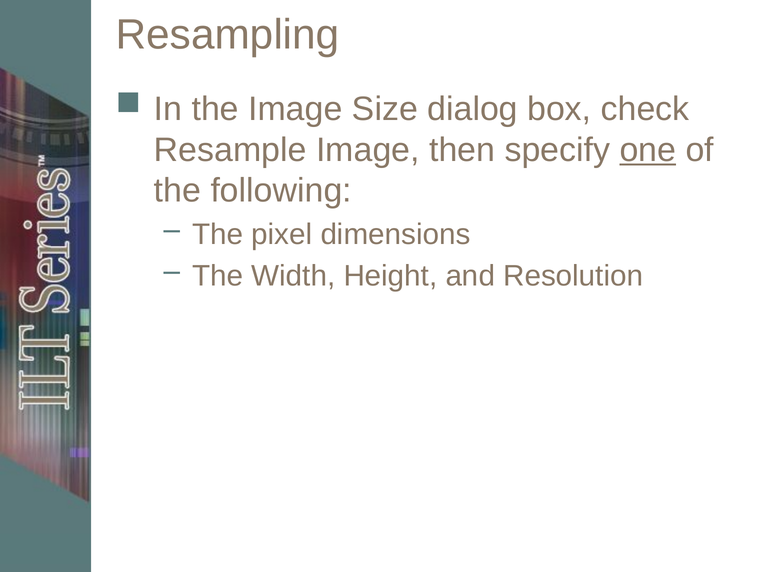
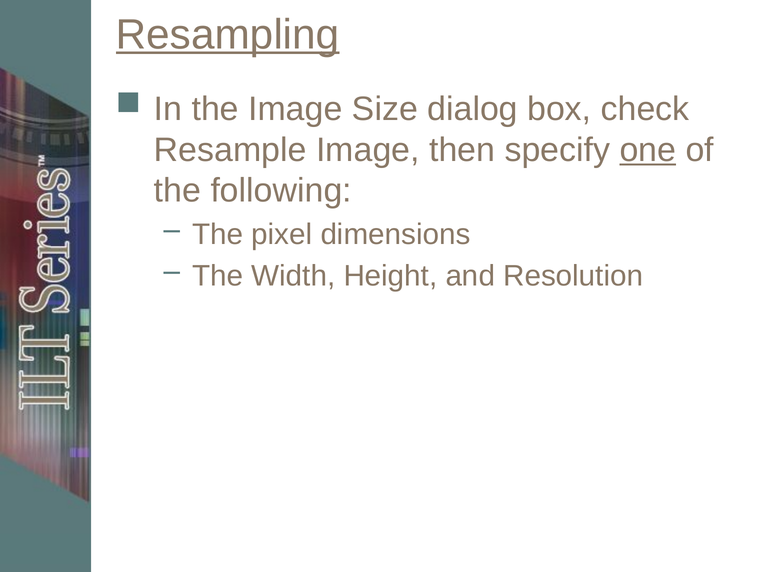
Resampling underline: none -> present
